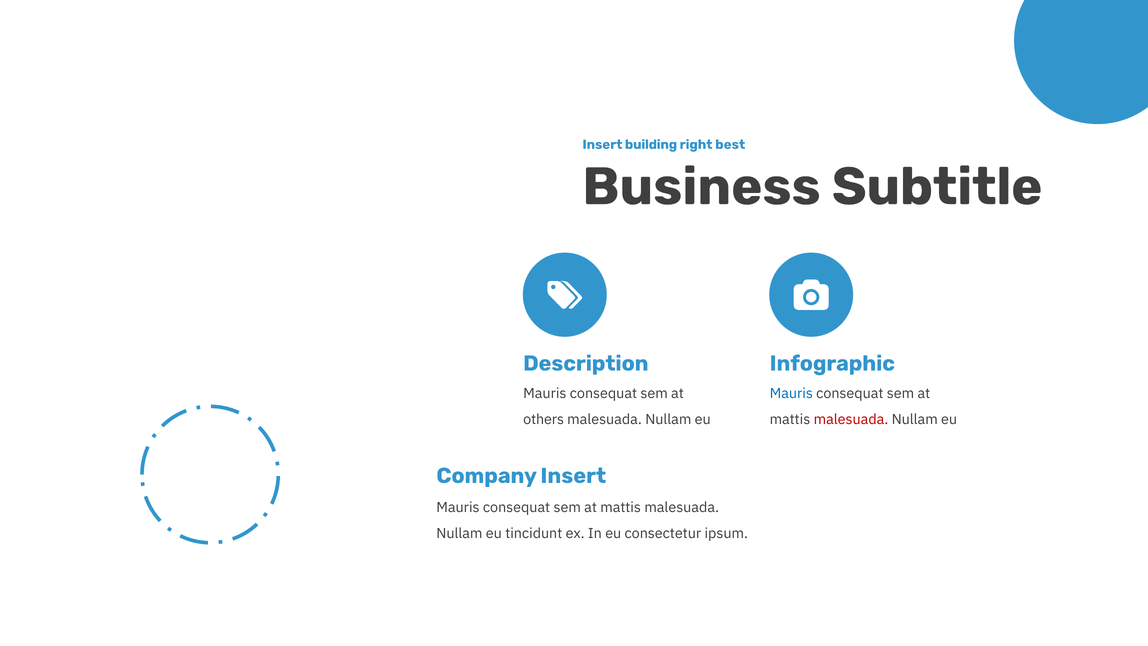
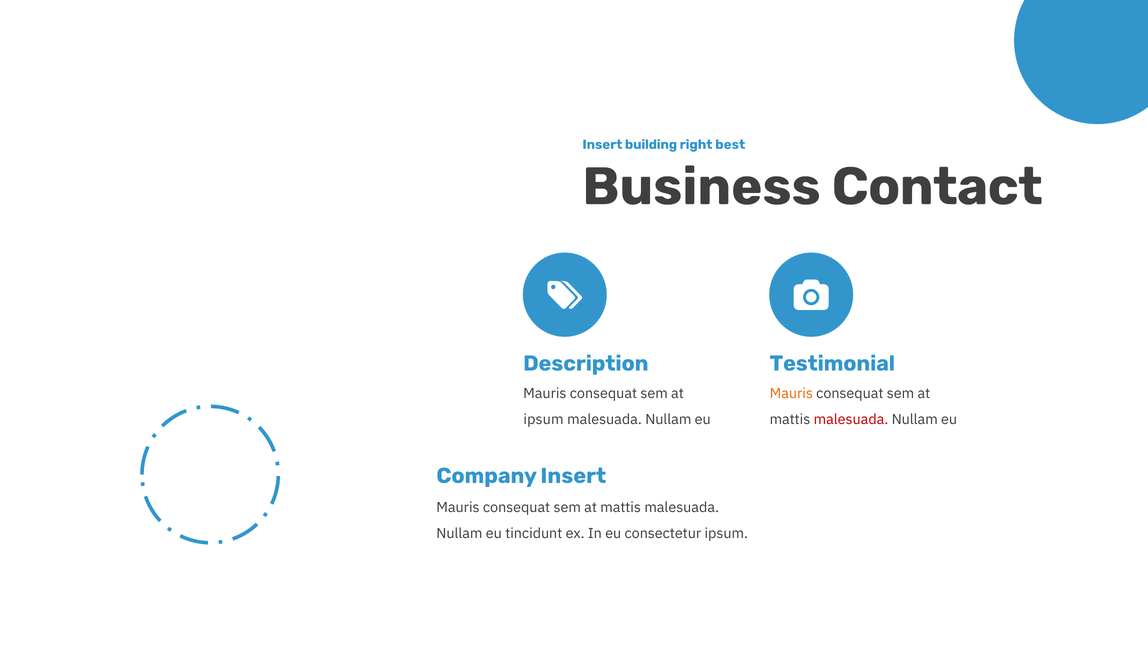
Subtitle: Subtitle -> Contact
Infographic: Infographic -> Testimonial
Mauris at (791, 394) colour: blue -> orange
others at (544, 419): others -> ipsum
